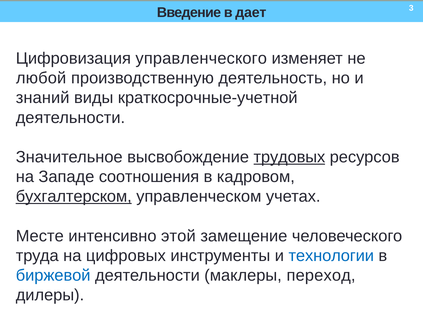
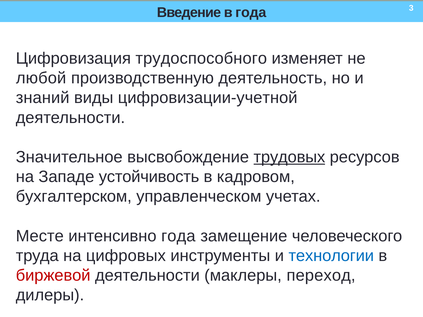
в дает: дает -> года
управленческого: управленческого -> трудоспособного
краткосрочные-учетной: краткосрочные-учетной -> цифровизации-учетной
соотношения: соотношения -> устойчивость
бухгалтерском underline: present -> none
интенсивно этой: этой -> года
биржевой colour: blue -> red
